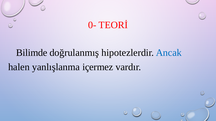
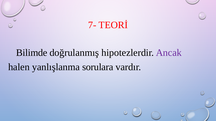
0-: 0- -> 7-
Ancak colour: blue -> purple
içermez: içermez -> sorulara
